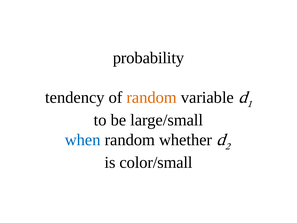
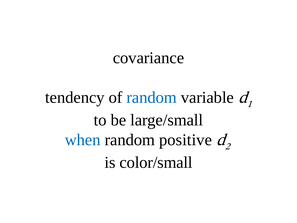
probability: probability -> covariance
random at (152, 97) colour: orange -> blue
whether: whether -> positive
